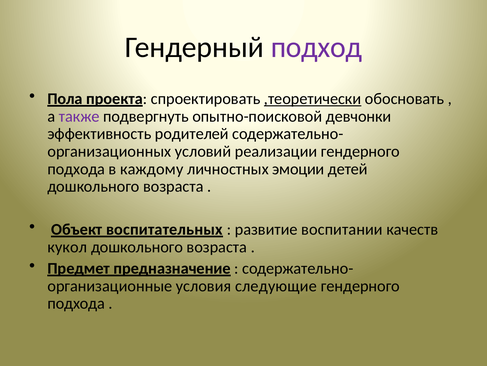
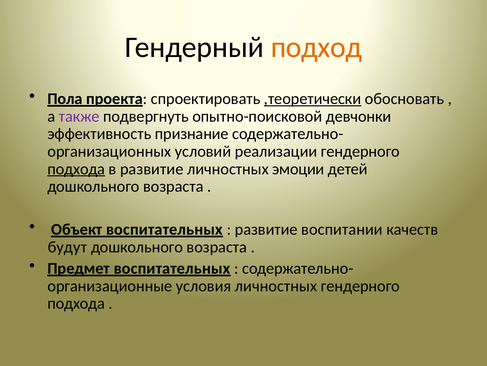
подход colour: purple -> orange
родителей: родителей -> признание
подхода at (76, 169) underline: none -> present
в каждому: каждому -> развитие
кукол: кукол -> будут
Предмет предназначение: предназначение -> воспитательных
условия следующие: следующие -> личностных
